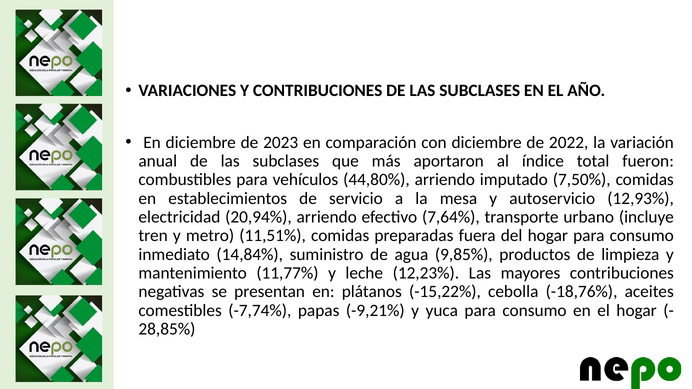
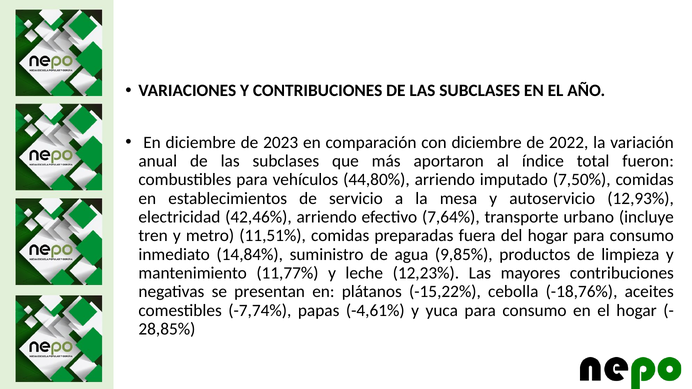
20,94%: 20,94% -> 42,46%
-9,21%: -9,21% -> -4,61%
